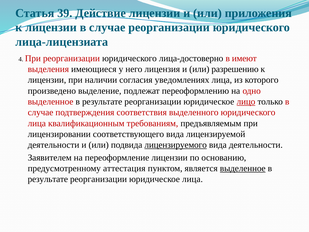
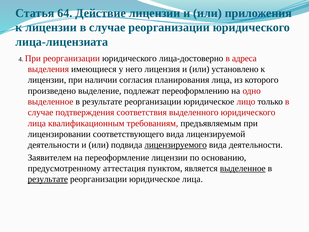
39: 39 -> 64
имеют: имеют -> адреса
разрешению: разрешению -> установлено
уведомлениях: уведомлениях -> планирования
лицо underline: present -> none
результате at (48, 179) underline: none -> present
